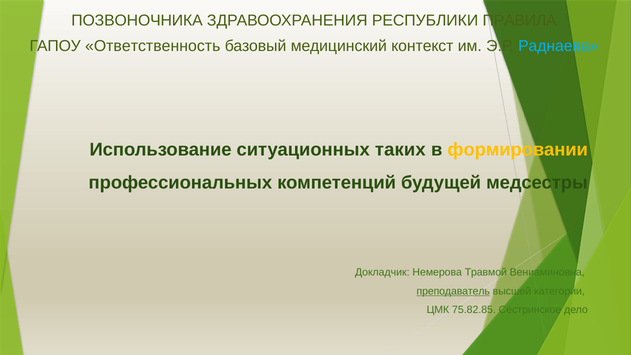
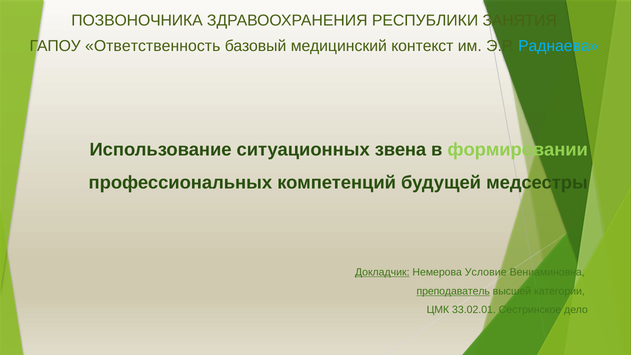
ПРАВИЛА: ПРАВИЛА -> ЗАНЯТИЯ
таких: таких -> звена
формировании colour: yellow -> light green
Докладчик underline: none -> present
Травмой: Травмой -> Условие
75.82.85: 75.82.85 -> 33.02.01
